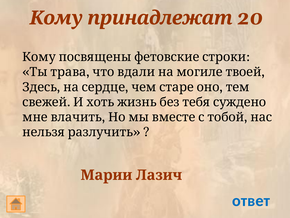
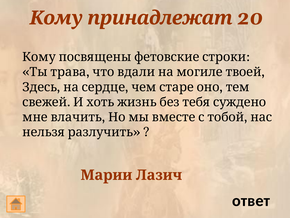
ответ colour: blue -> black
